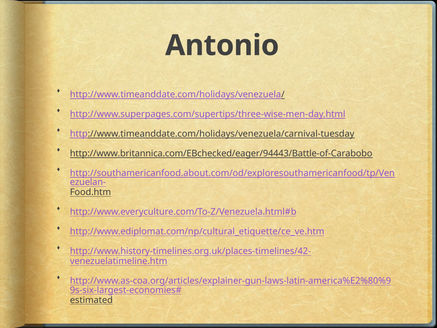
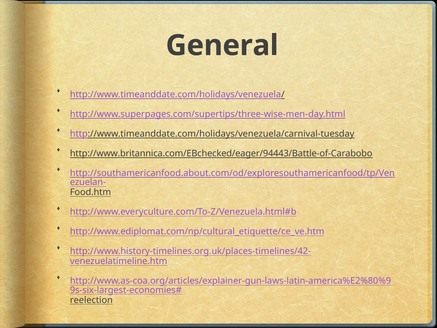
Antonio: Antonio -> General
estimated: estimated -> reelection
